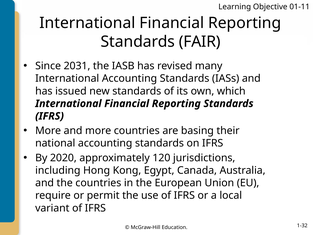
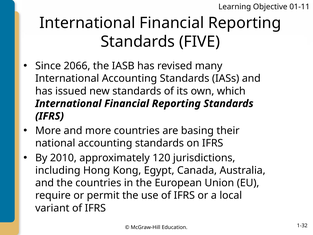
FAIR: FAIR -> FIVE
2031: 2031 -> 2066
2020: 2020 -> 2010
